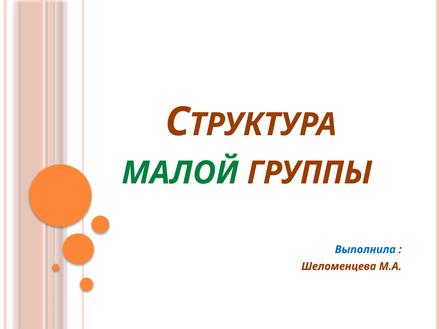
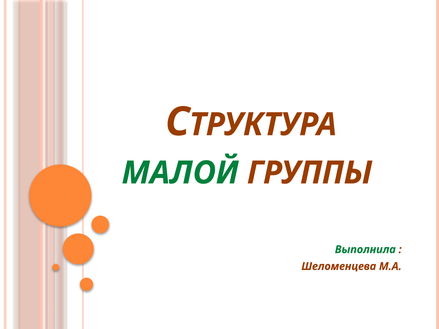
Выполнила colour: blue -> green
